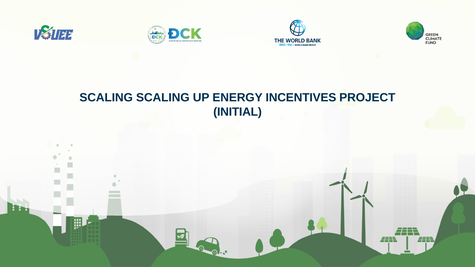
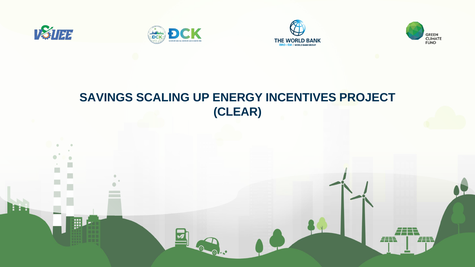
SCALING at (106, 98): SCALING -> SAVINGS
INITIAL: INITIAL -> CLEAR
